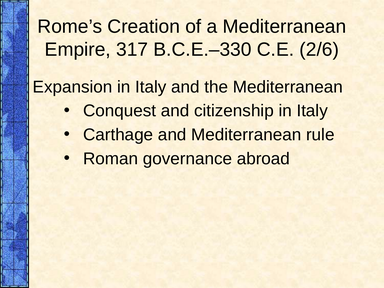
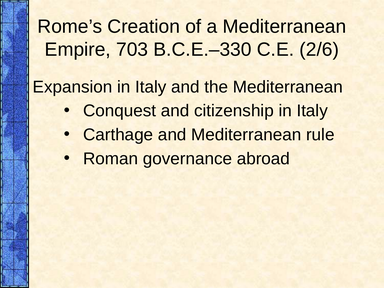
317: 317 -> 703
